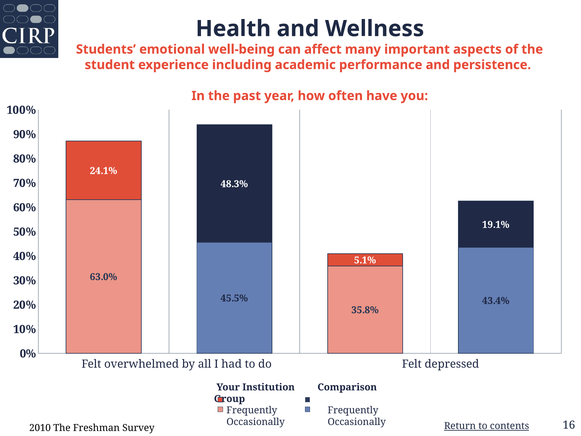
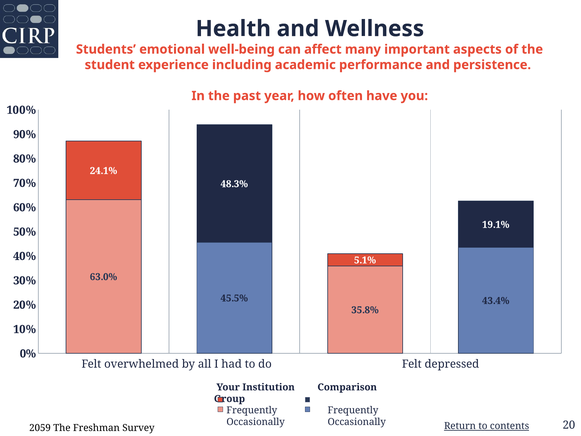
2010: 2010 -> 2059
16: 16 -> 20
